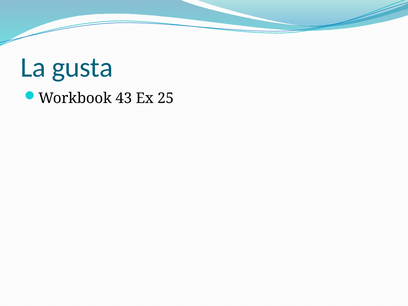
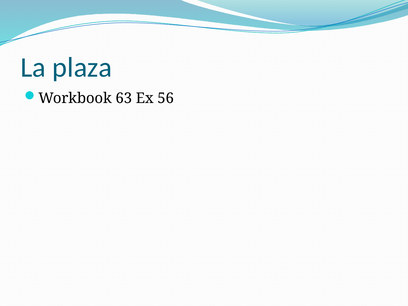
gusta: gusta -> plaza
43: 43 -> 63
25: 25 -> 56
